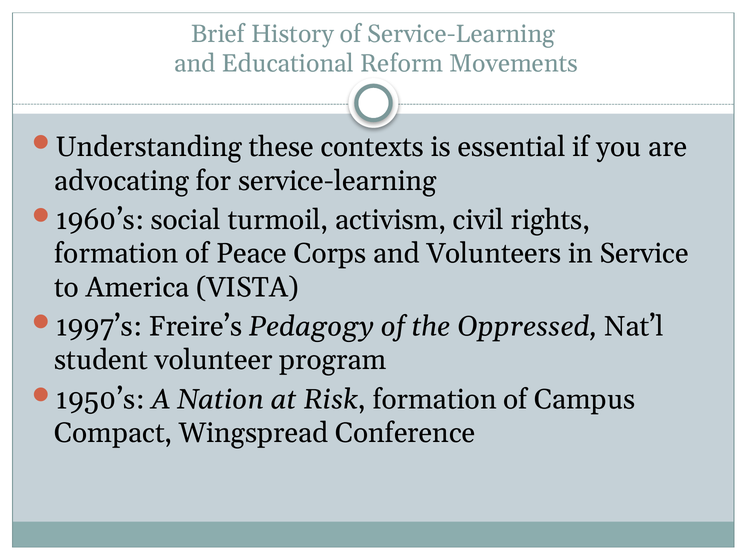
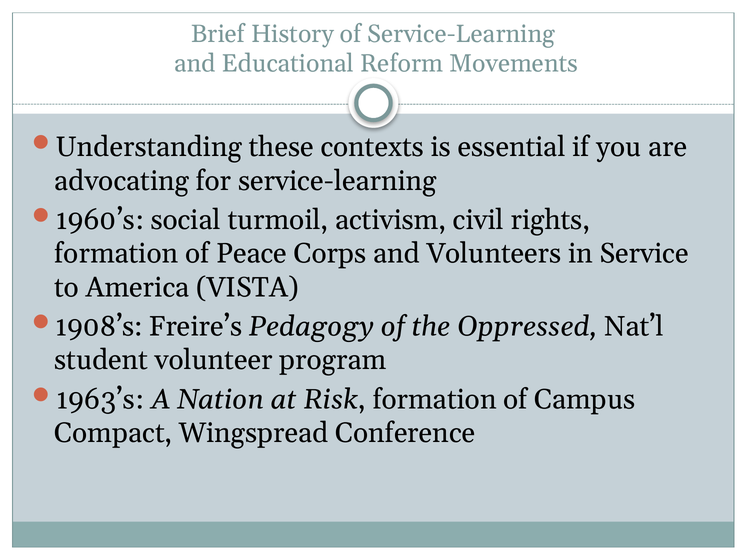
1997’s: 1997’s -> 1908’s
1950’s: 1950’s -> 1963’s
